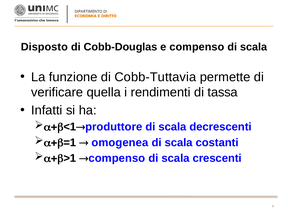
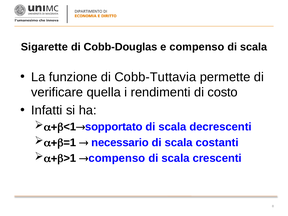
Disposto: Disposto -> Sigarette
tassa: tassa -> costo
produttore: produttore -> sopportato
omogenea: omogenea -> necessario
